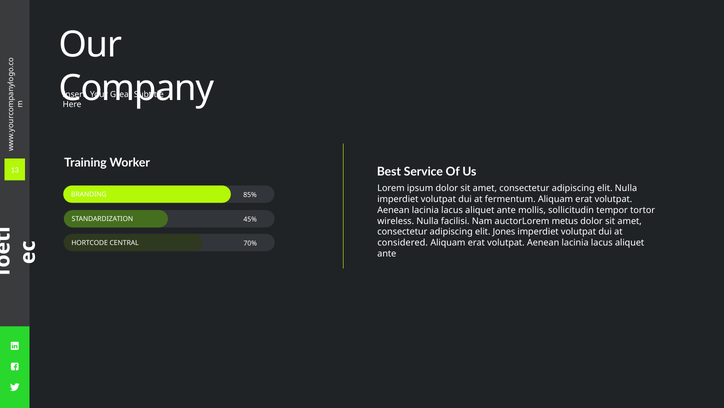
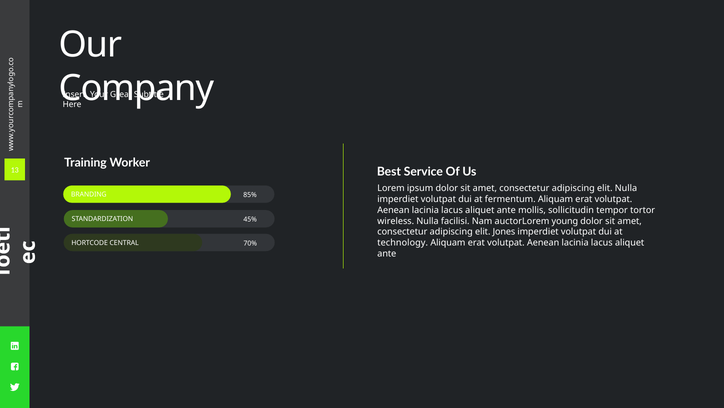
metus: metus -> young
considered: considered -> technology
